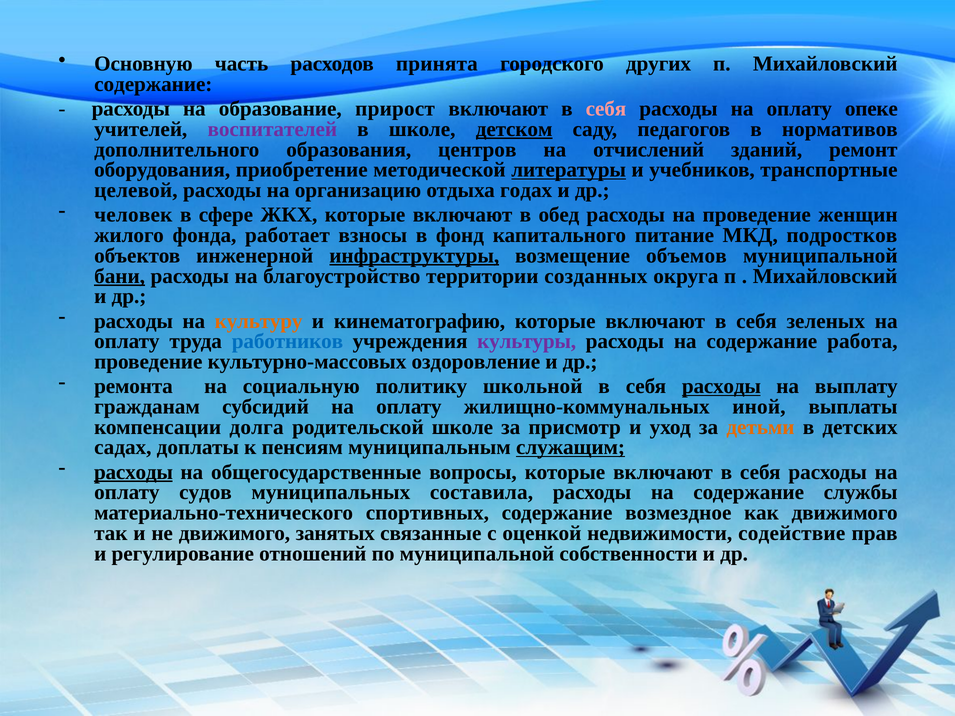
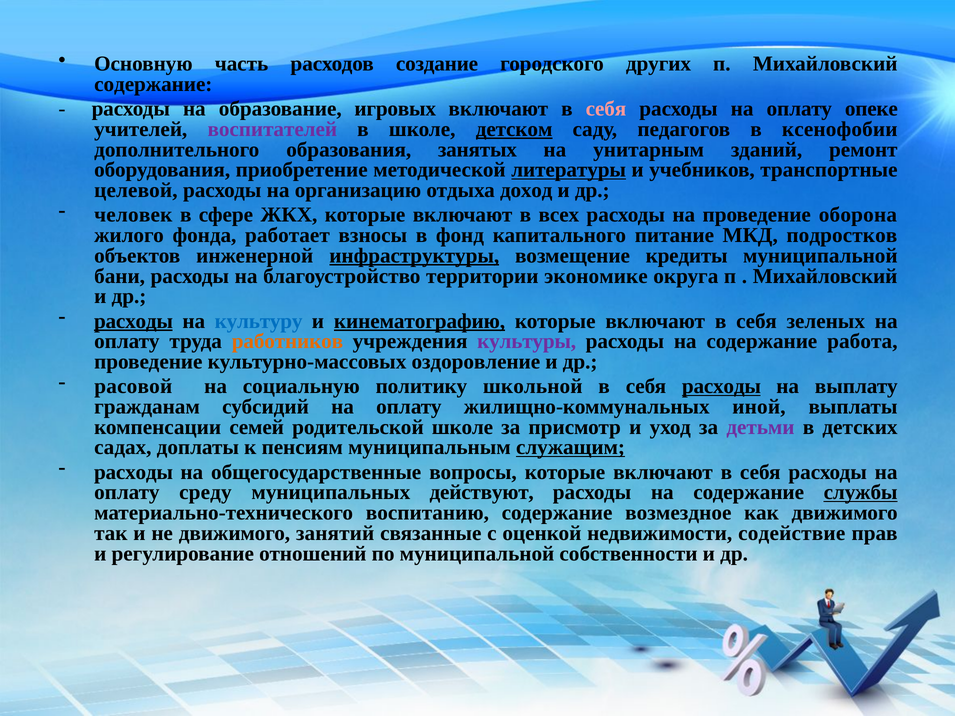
принята: принята -> создание
прирост: прирост -> игровых
нормативов: нормативов -> ксенофобии
центров: центров -> занятых
отчислений: отчислений -> унитарным
годах: годах -> доход
обед: обед -> всех
женщин: женщин -> оборона
объемов: объемов -> кредиты
бани underline: present -> none
созданных: созданных -> экономике
расходы at (134, 321) underline: none -> present
культуру colour: orange -> blue
кинематографию underline: none -> present
работников colour: blue -> orange
ремонта: ремонта -> расовой
долга: долга -> семей
детьми colour: orange -> purple
расходы at (134, 472) underline: present -> none
судов: судов -> среду
составила: составила -> действуют
службы underline: none -> present
спортивных: спортивных -> воспитанию
занятых: занятых -> занятий
